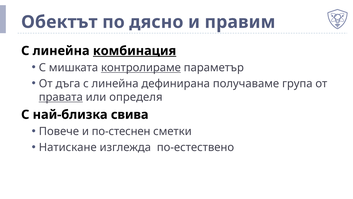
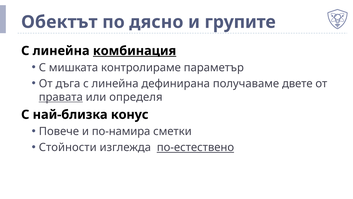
правим: правим -> групите
контролираме underline: present -> none
група: група -> двете
свива: свива -> конус
по-стеснен: по-стеснен -> по-намира
Натискане: Натискане -> Стойности
по-естествено underline: none -> present
